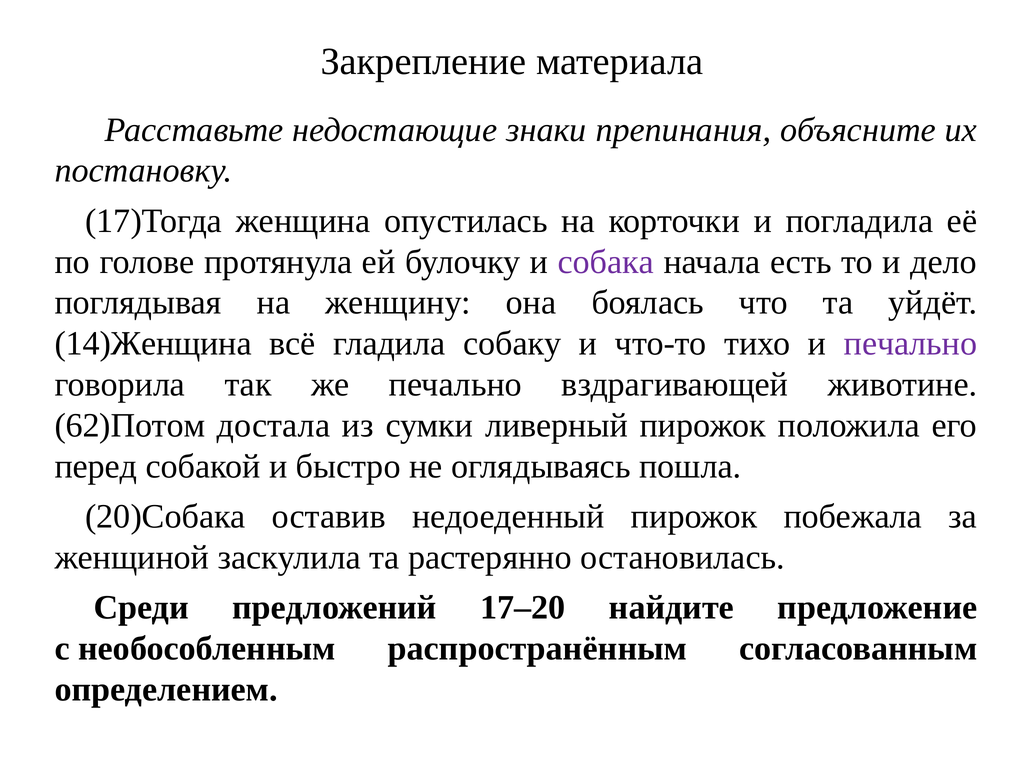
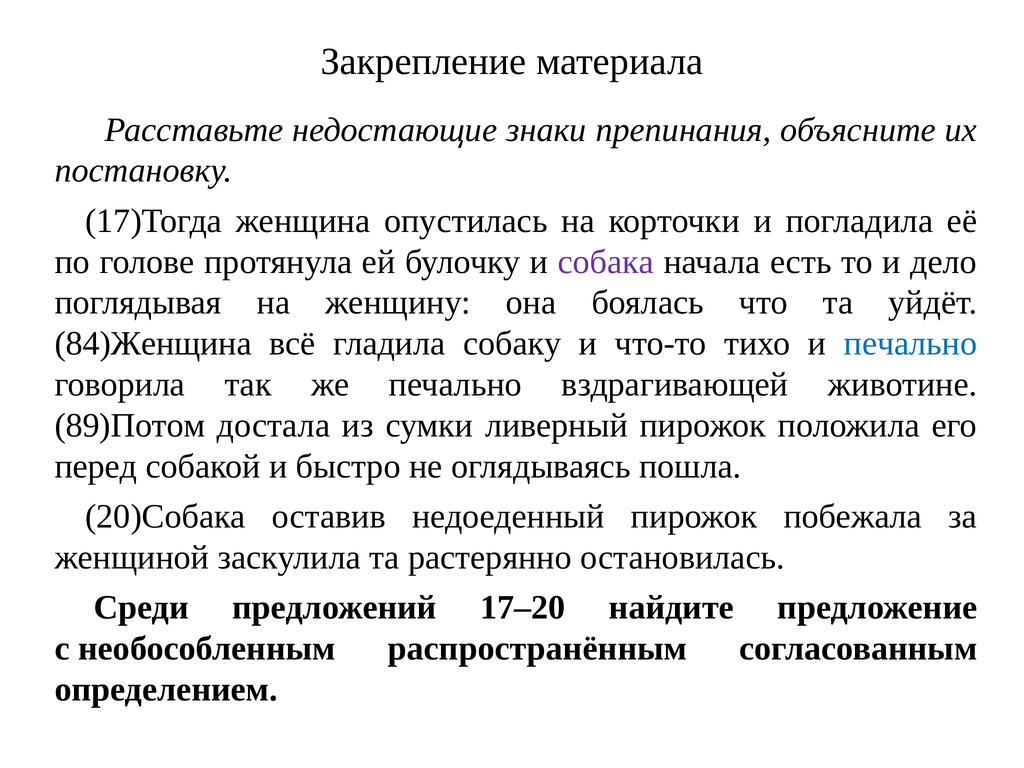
14)Женщина: 14)Женщина -> 84)Женщина
печально at (911, 344) colour: purple -> blue
62)Потом: 62)Потом -> 89)Потом
